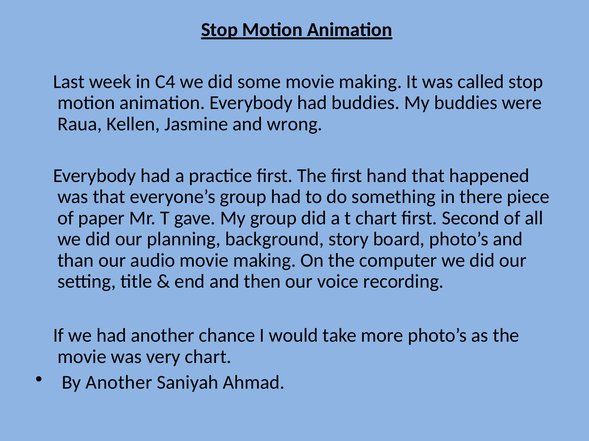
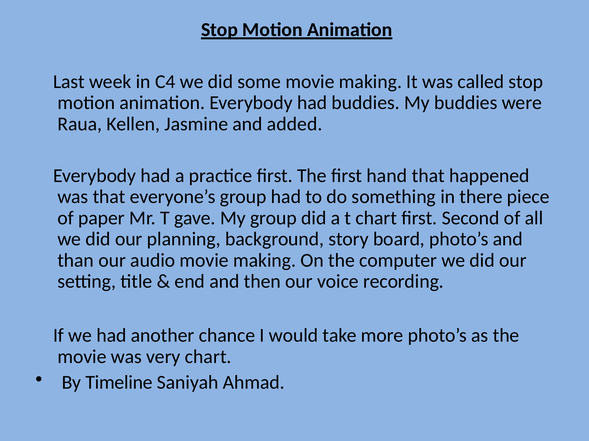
wrong: wrong -> added
By Another: Another -> Timeline
